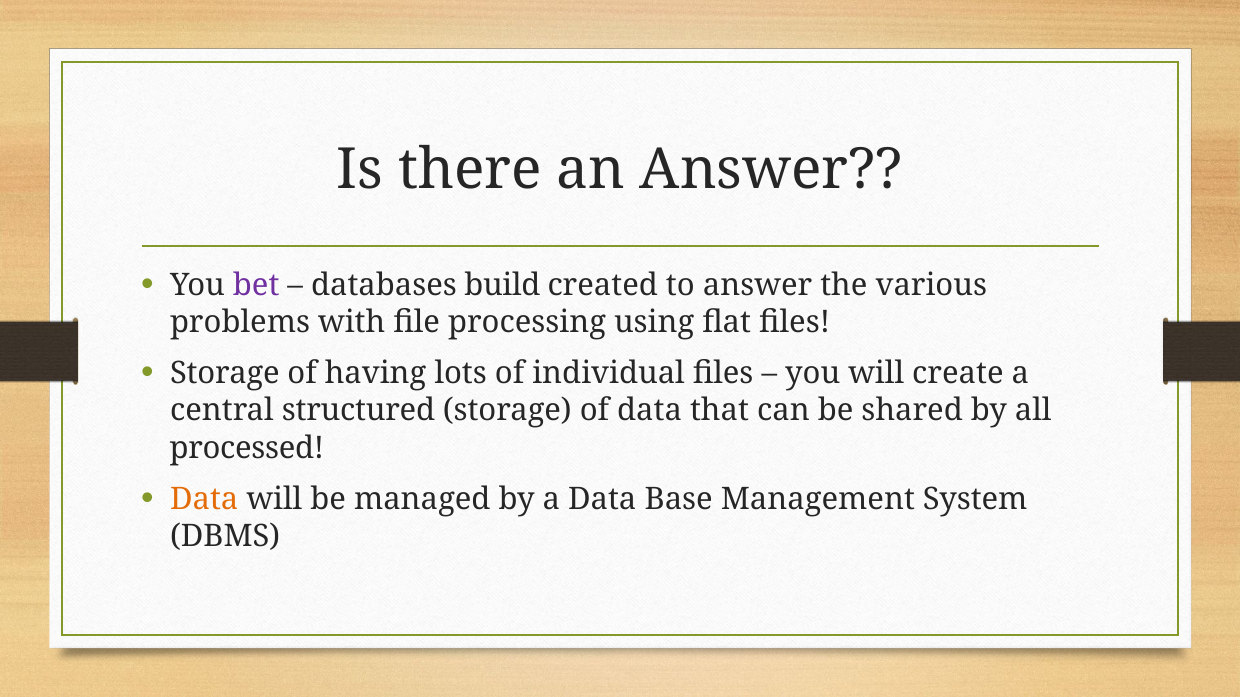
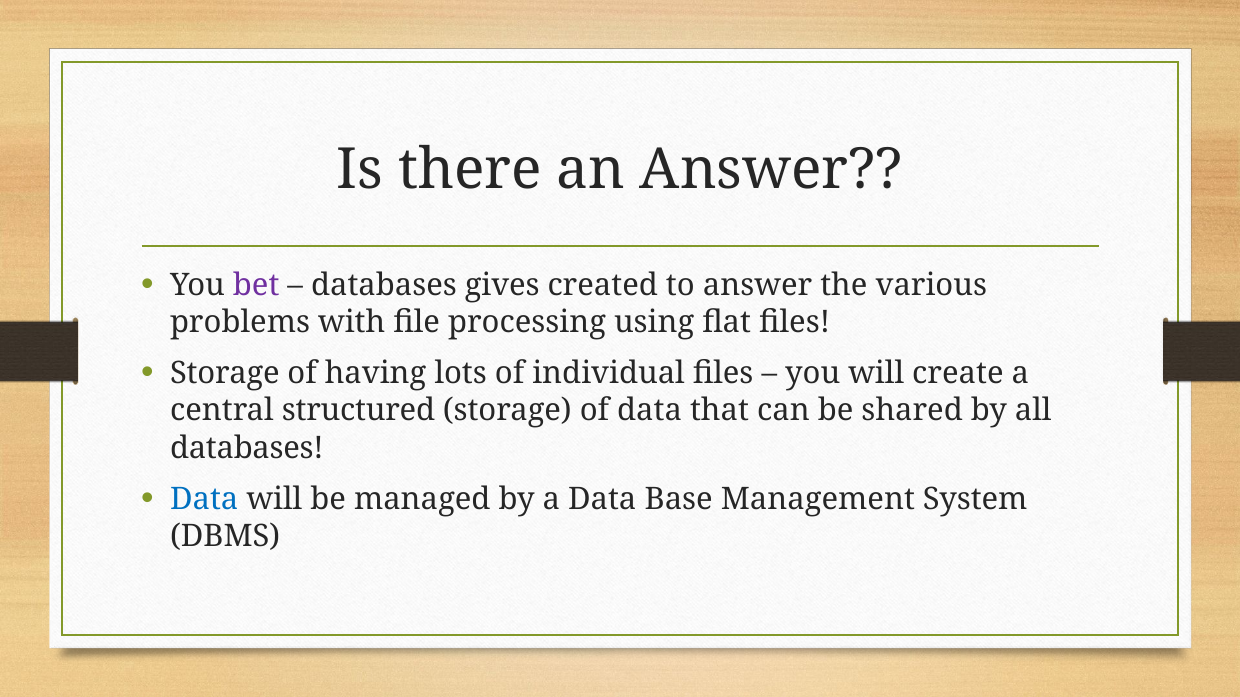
build: build -> gives
processed at (247, 448): processed -> databases
Data at (204, 499) colour: orange -> blue
